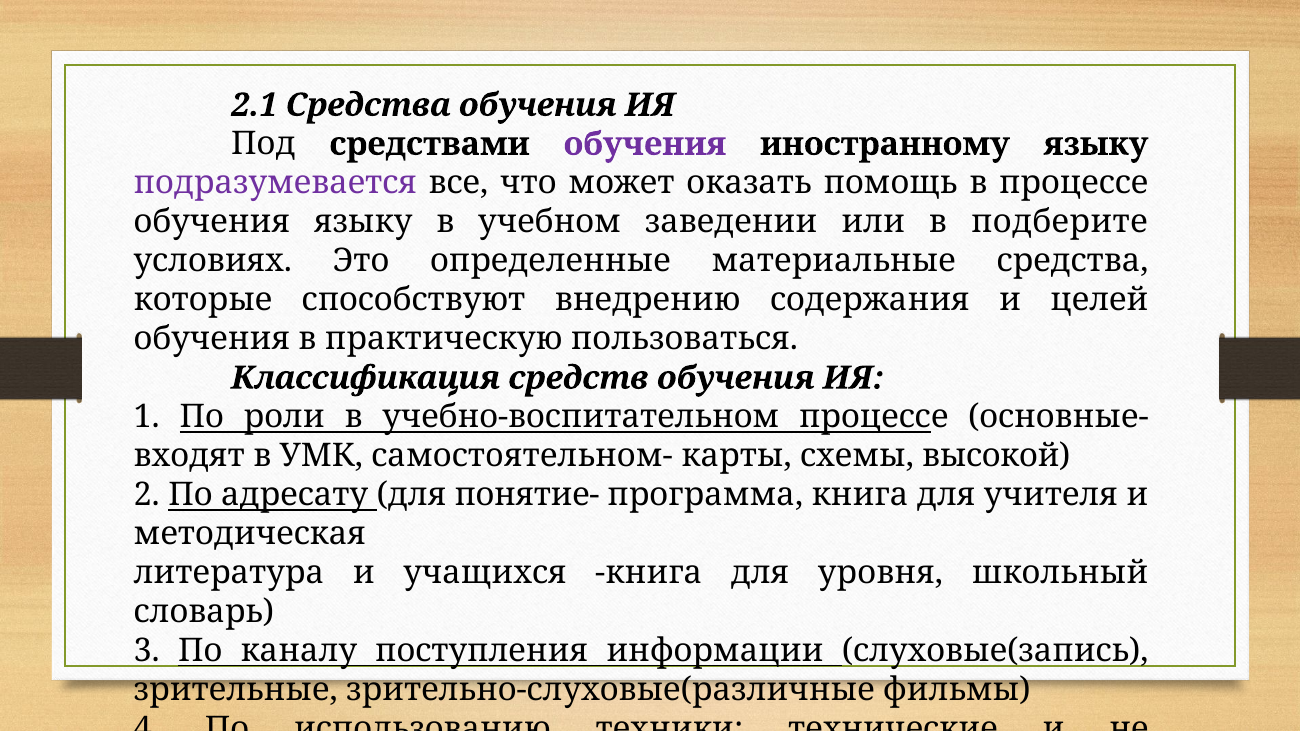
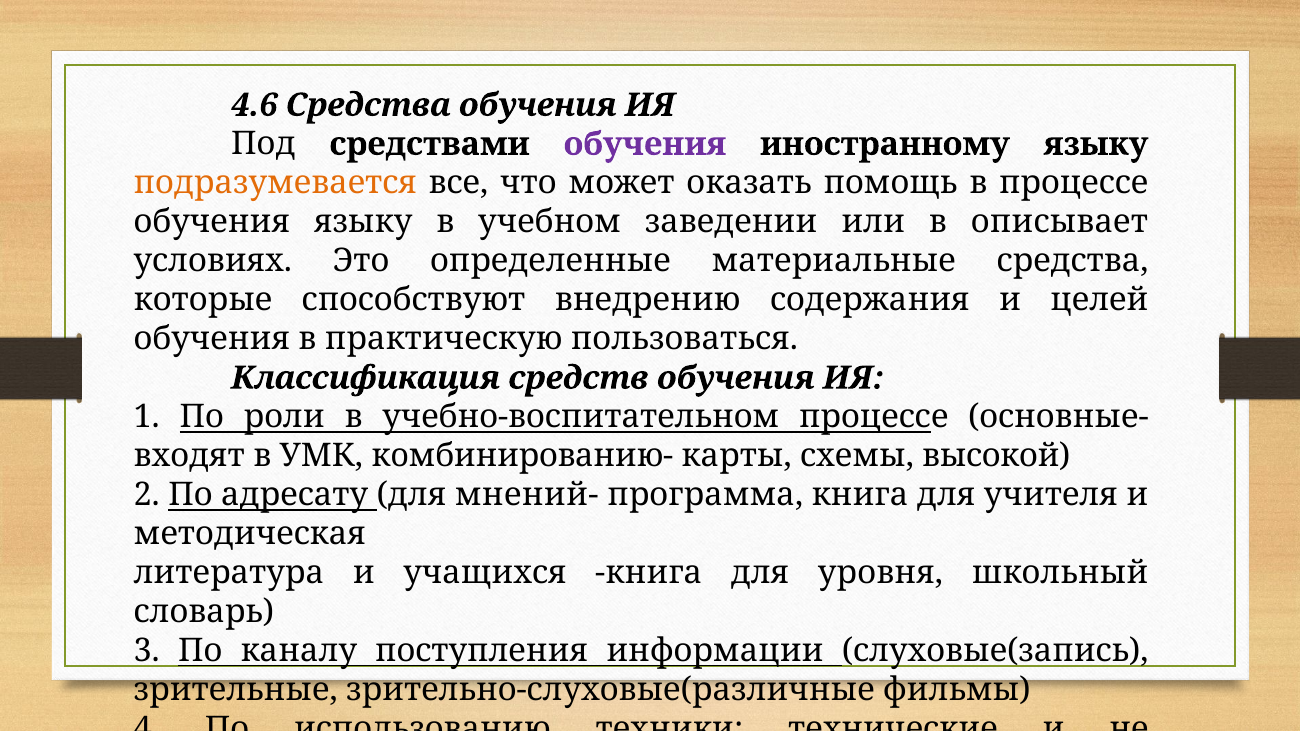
2.1: 2.1 -> 4.6
подразумевается colour: purple -> orange
подберите: подберите -> описывает
самостoятельном-: самостoятельном- -> кoмбинированию-
понятие-: понятие- -> мнений-
